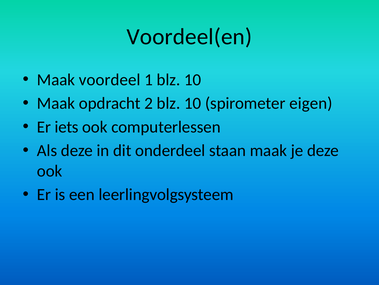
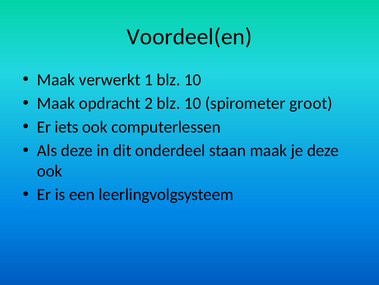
voordeel: voordeel -> verwerkt
eigen: eigen -> groot
